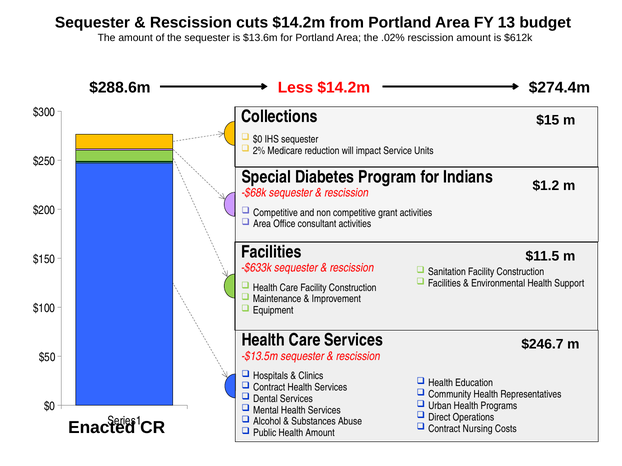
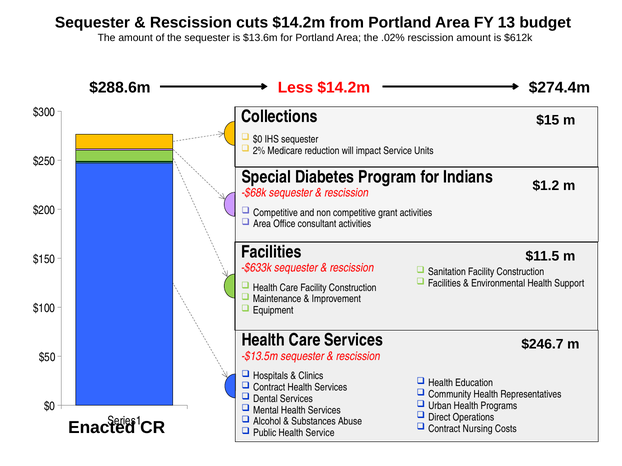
Health Amount: Amount -> Service
